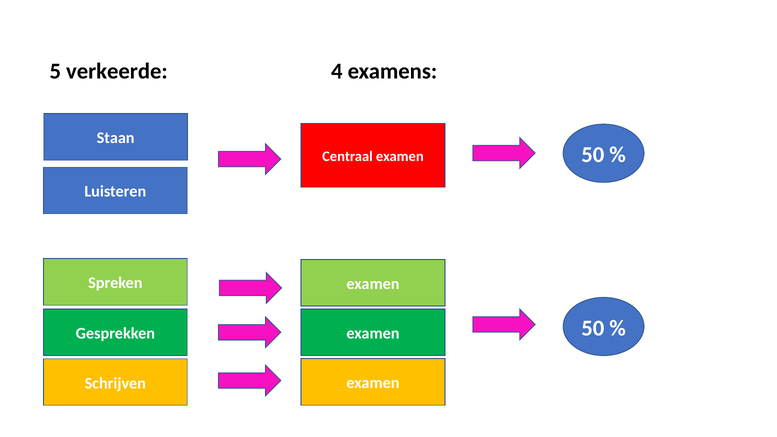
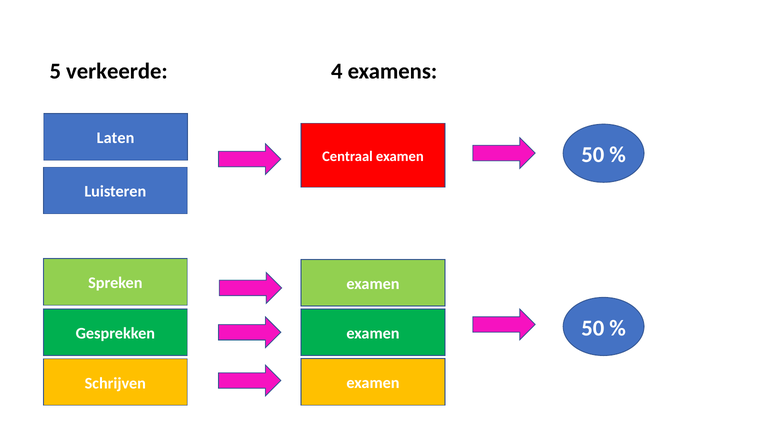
Staan: Staan -> Laten
